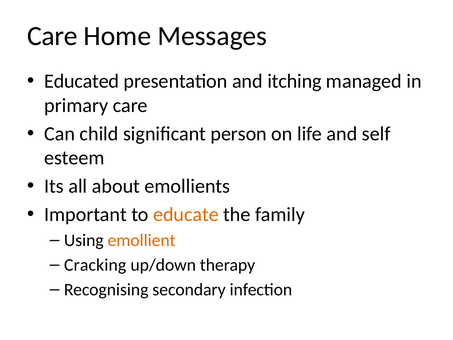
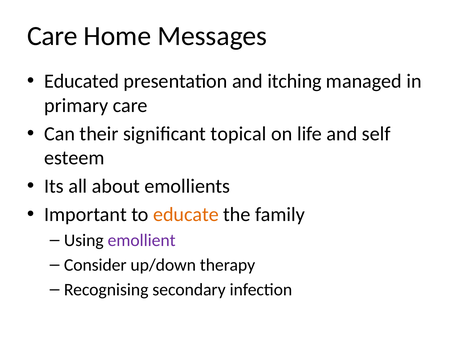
child: child -> their
person: person -> topical
emollient colour: orange -> purple
Cracking: Cracking -> Consider
